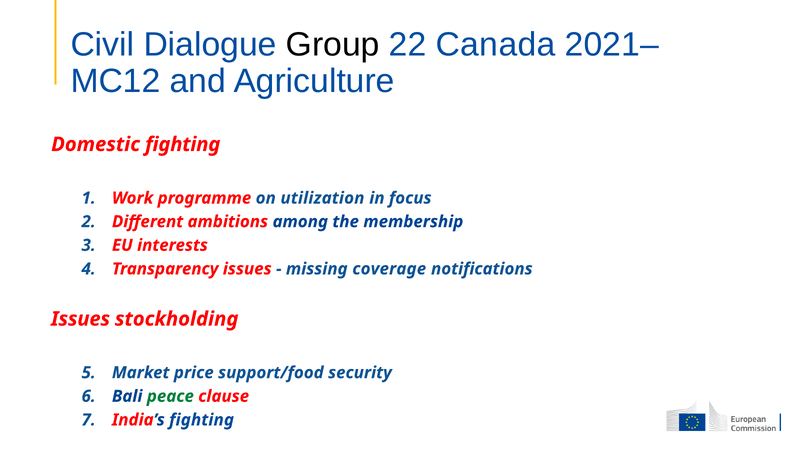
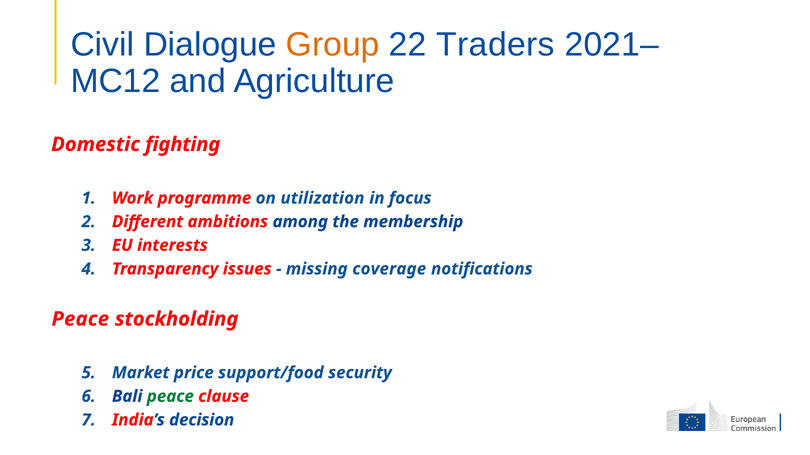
Group colour: black -> orange
Canada: Canada -> Traders
Issues at (80, 319): Issues -> Peace
India’s fighting: fighting -> decision
